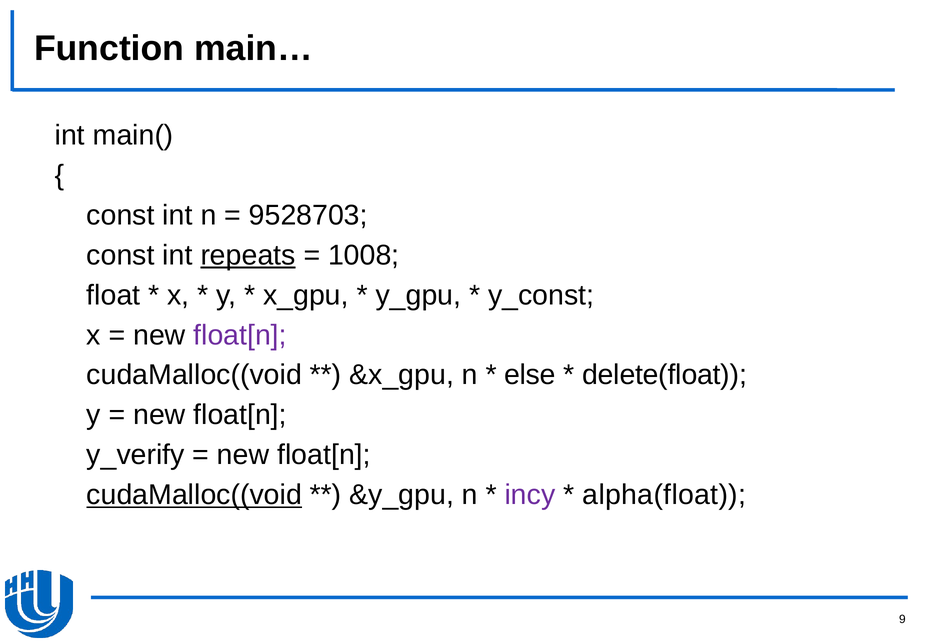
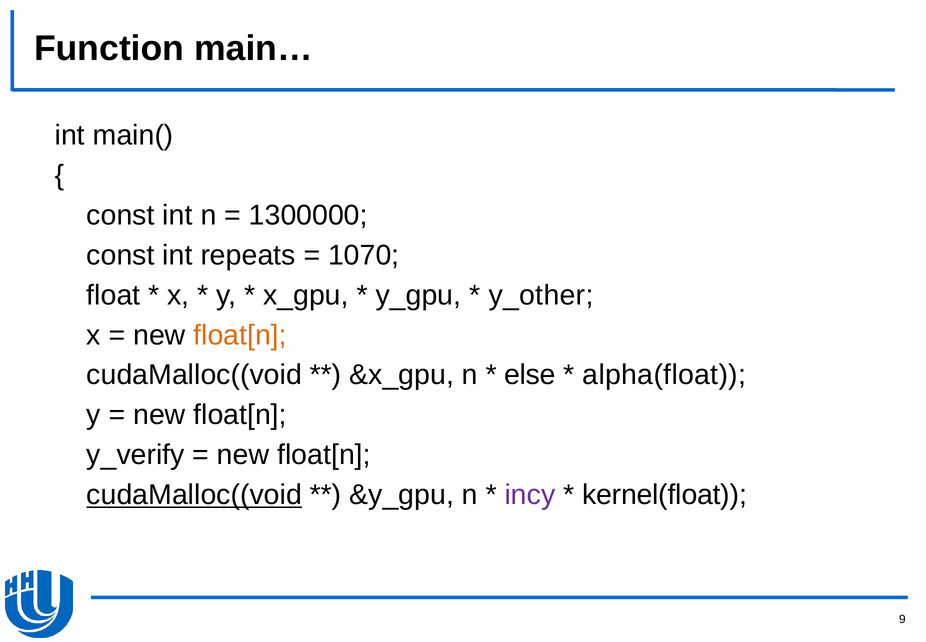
9528703: 9528703 -> 1300000
repeats underline: present -> none
1008: 1008 -> 1070
y_const: y_const -> y_other
float[n at (240, 335) colour: purple -> orange
delete(float: delete(float -> alpha(float
alpha(float: alpha(float -> kernel(float
